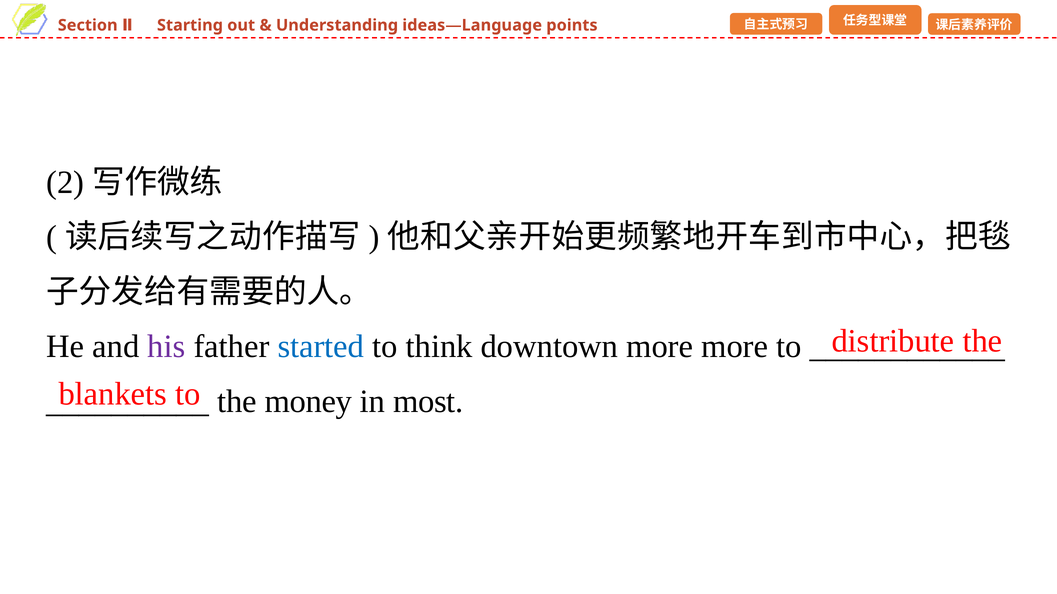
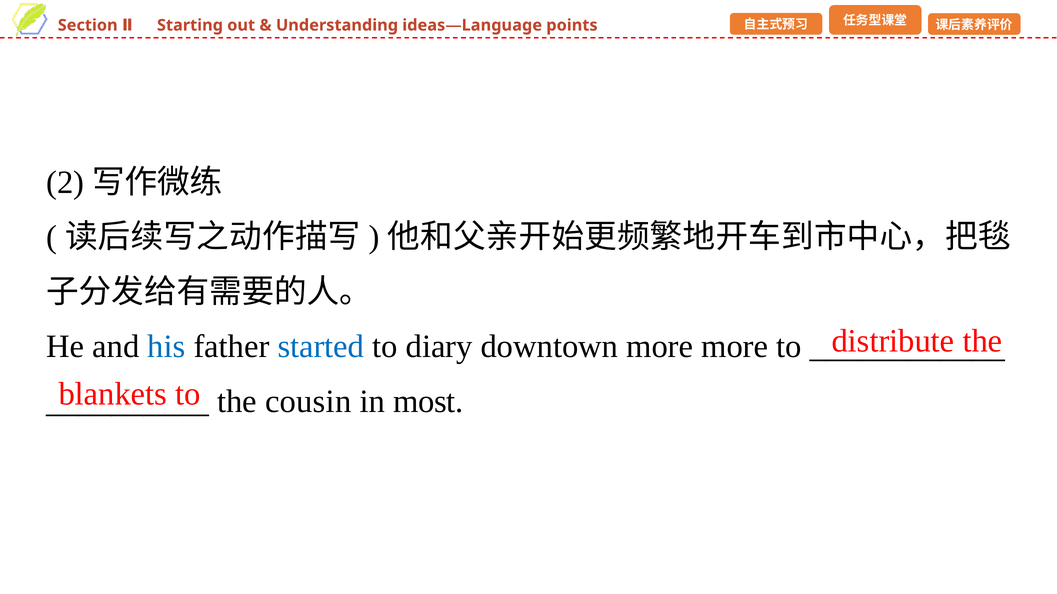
his colour: purple -> blue
think: think -> diary
money: money -> cousin
